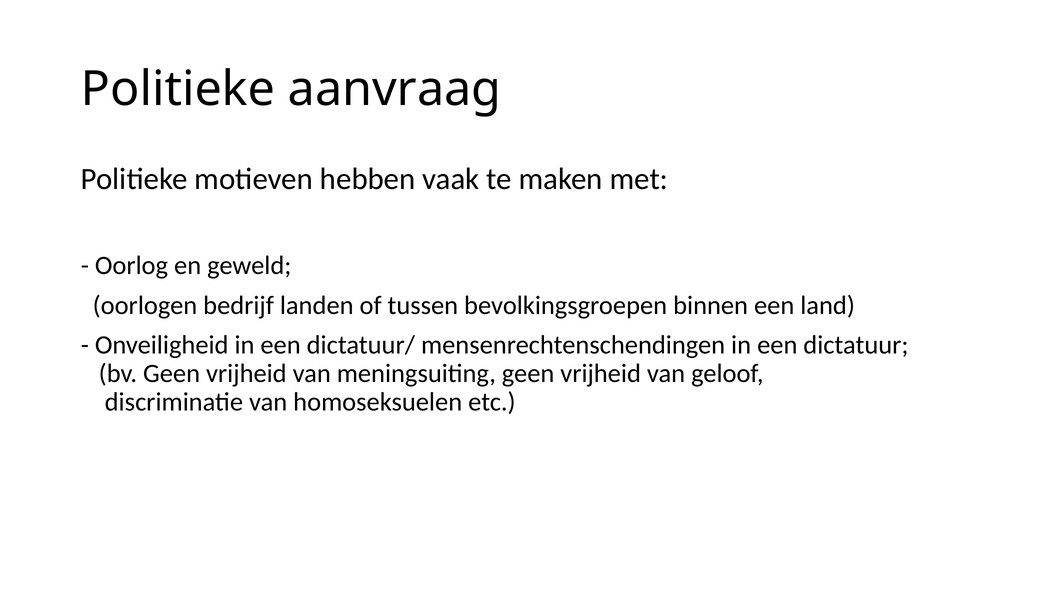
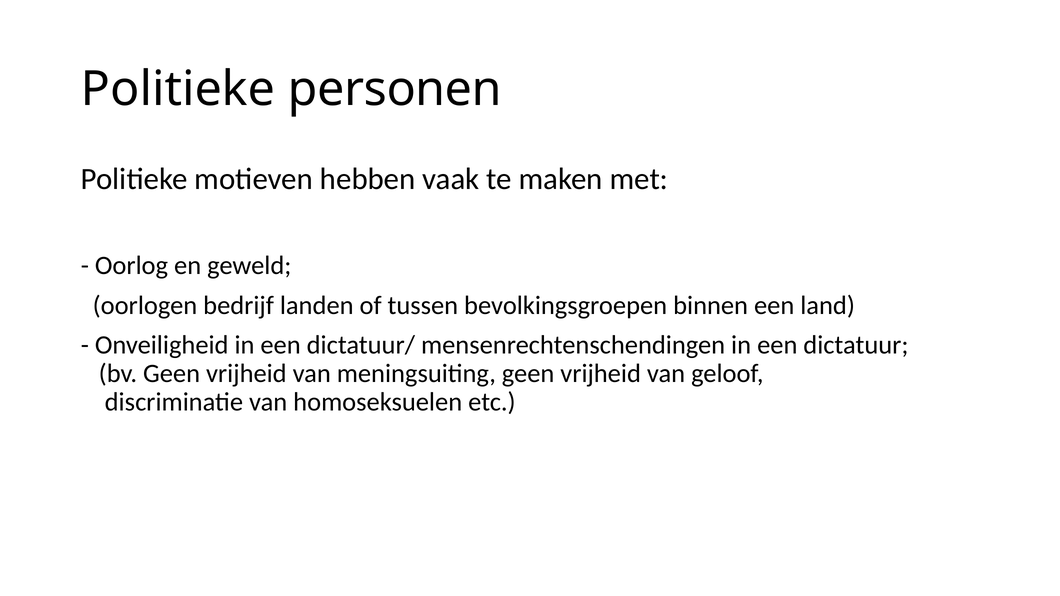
aanvraag: aanvraag -> personen
